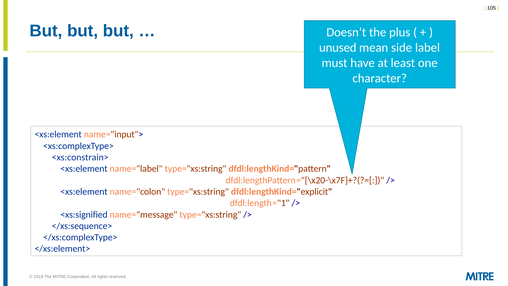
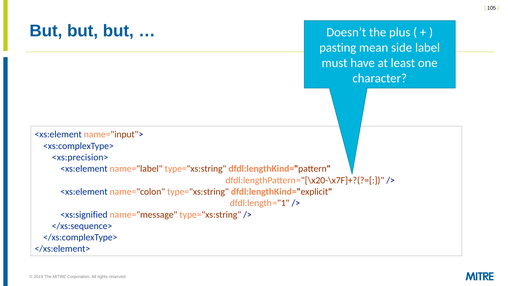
unused: unused -> pasting
<xs:constrain>: <xs:constrain> -> <xs:precision>
